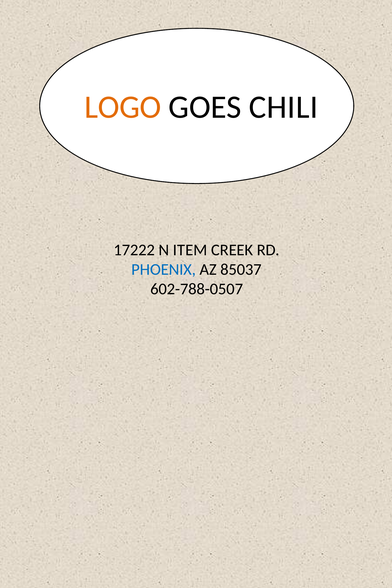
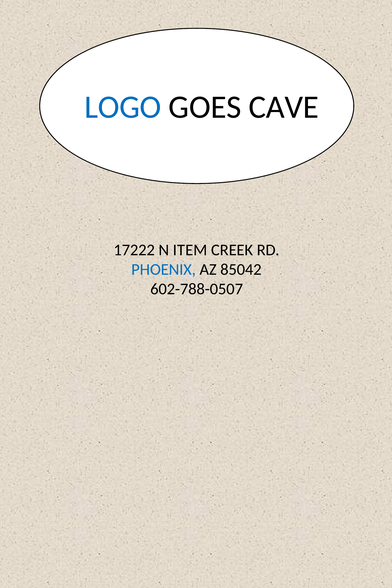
LOGO colour: orange -> blue
CHILI: CHILI -> CAVE
85037: 85037 -> 85042
